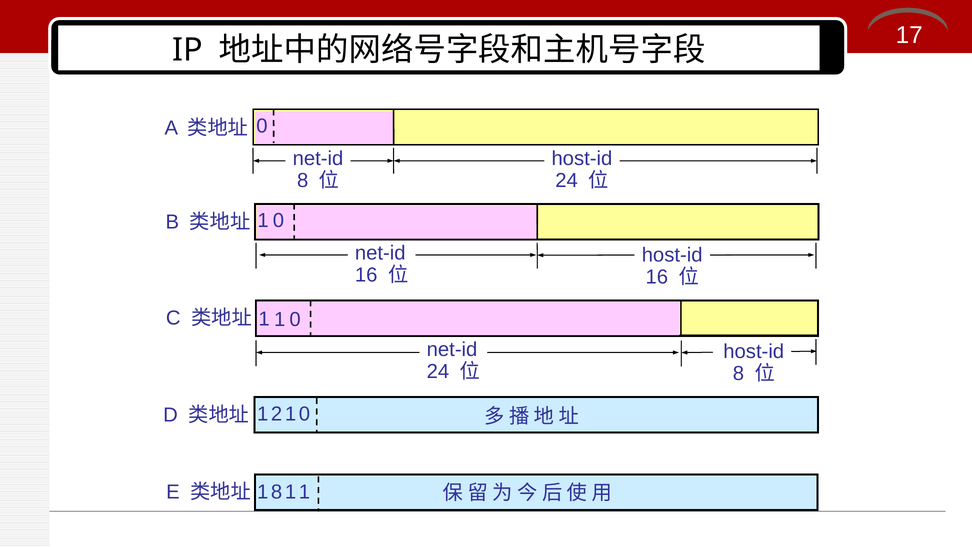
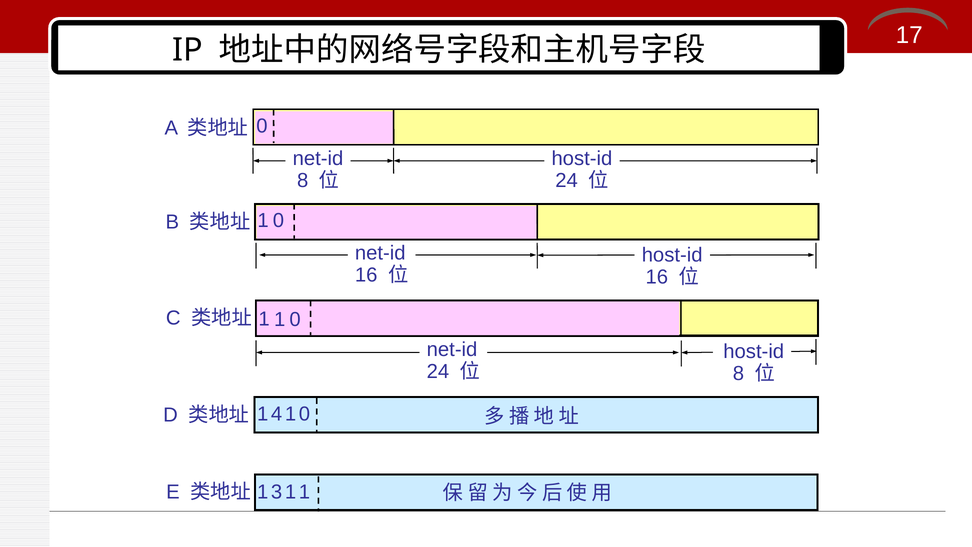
2: 2 -> 4
1 8: 8 -> 3
